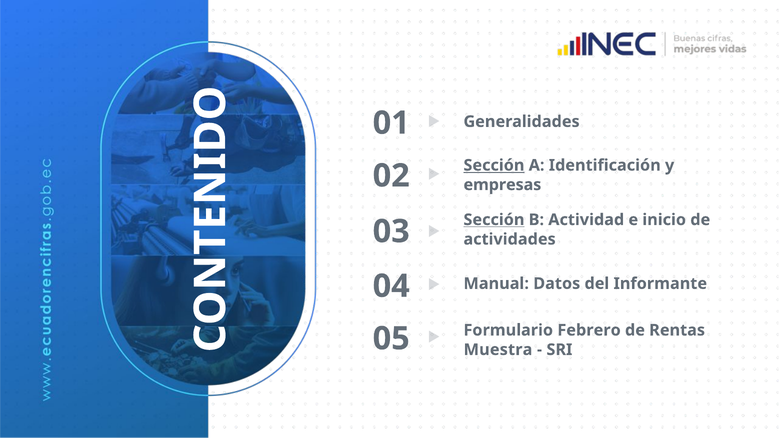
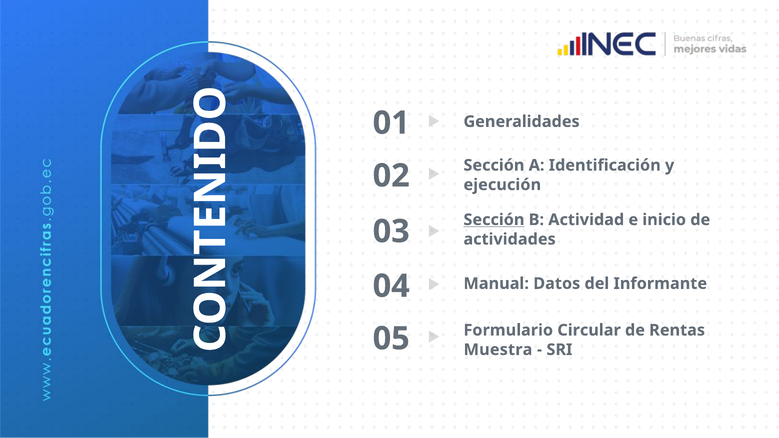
Sección at (494, 165) underline: present -> none
empresas: empresas -> ejecución
Febrero: Febrero -> Circular
